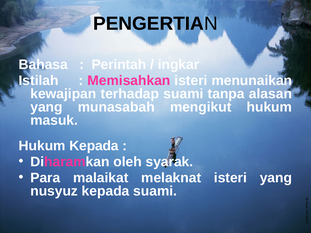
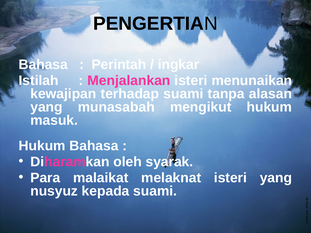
Memisahkan: Memisahkan -> Menjalankan
Hukum Kepada: Kepada -> Bahasa
